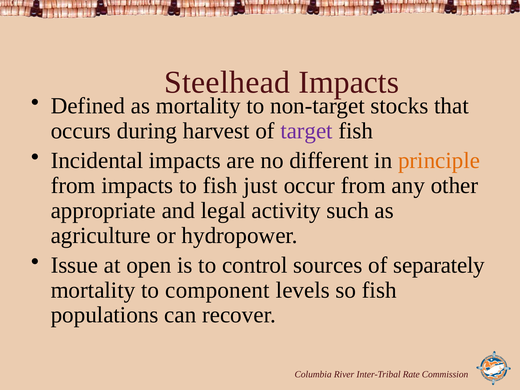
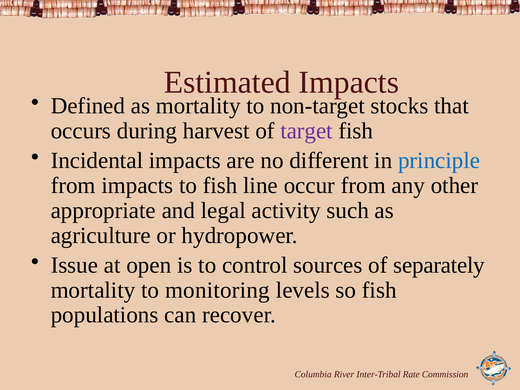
Steelhead: Steelhead -> Estimated
principle colour: orange -> blue
just: just -> line
component: component -> monitoring
